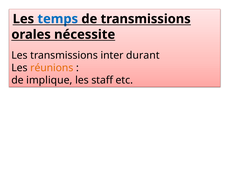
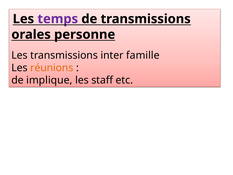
temps colour: blue -> purple
nécessite: nécessite -> personne
durant: durant -> famille
